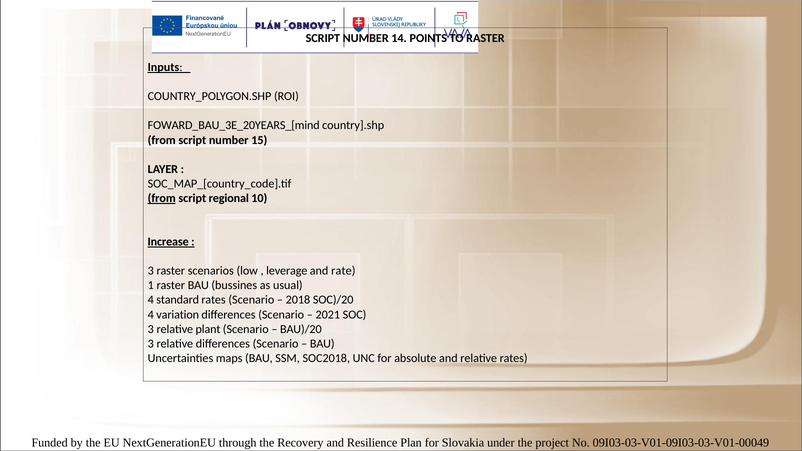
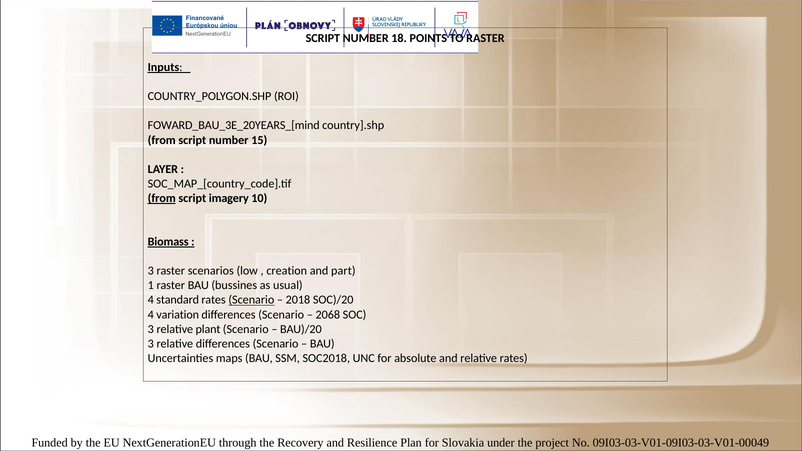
14: 14 -> 18
regional: regional -> imagery
Increase: Increase -> Biomass
leverage: leverage -> creation
rate: rate -> part
Scenario at (251, 300) underline: none -> present
2021: 2021 -> 2068
